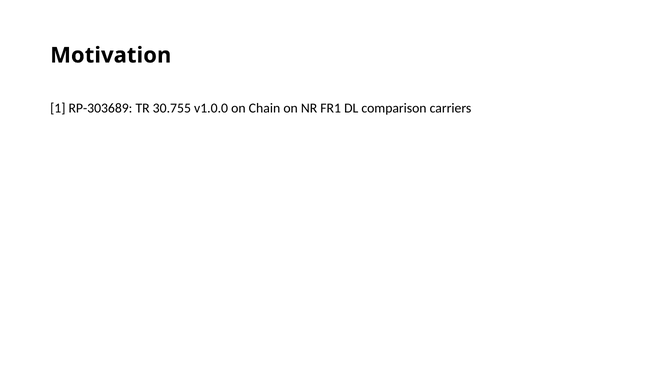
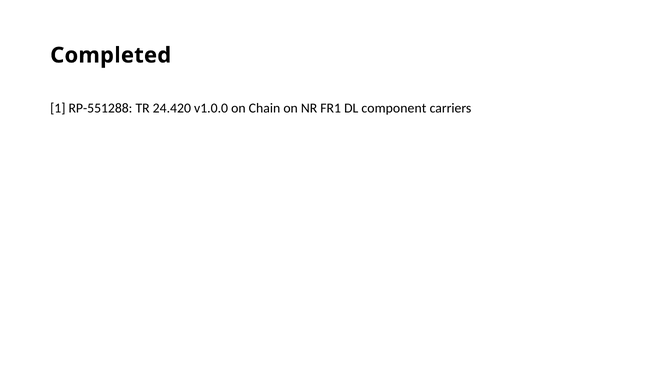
Motivation: Motivation -> Completed
RP-303689: RP-303689 -> RP-551288
30.755: 30.755 -> 24.420
comparison: comparison -> component
